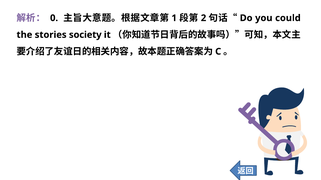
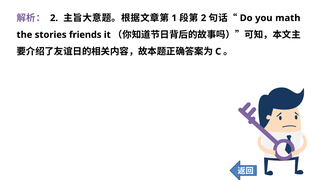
0 at (54, 18): 0 -> 2
could: could -> math
society: society -> friends
